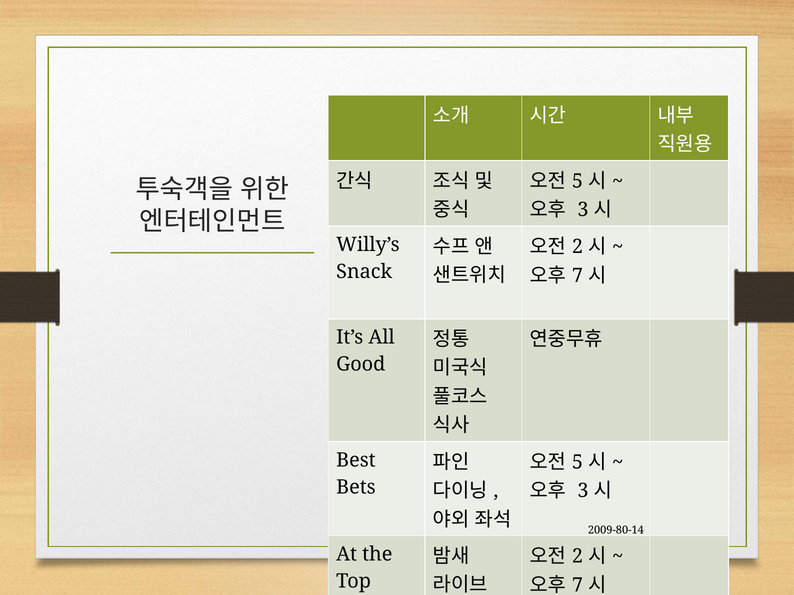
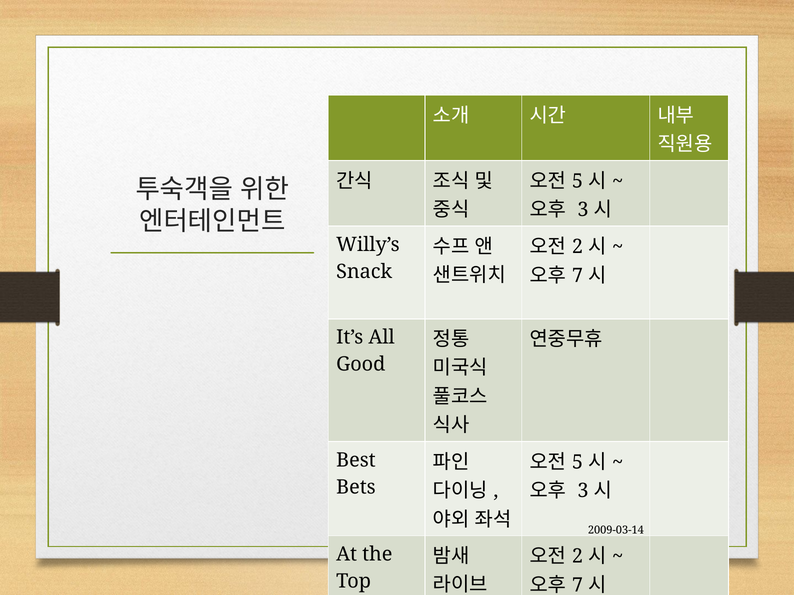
2009-80-14: 2009-80-14 -> 2009-03-14
